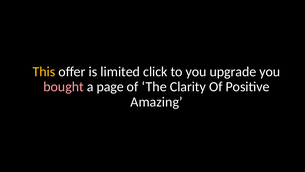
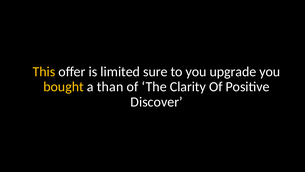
click: click -> sure
bought colour: pink -> yellow
page: page -> than
Amazing: Amazing -> Discover
